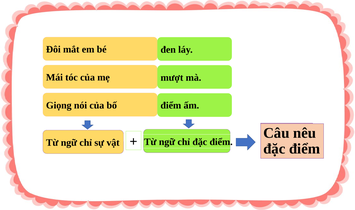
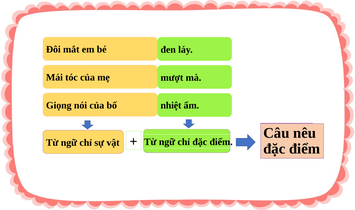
điểm at (171, 105): điểm -> nhiệt
